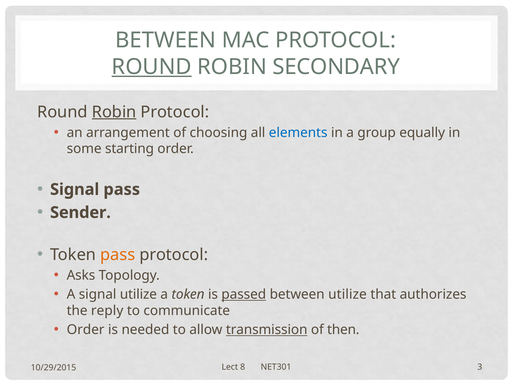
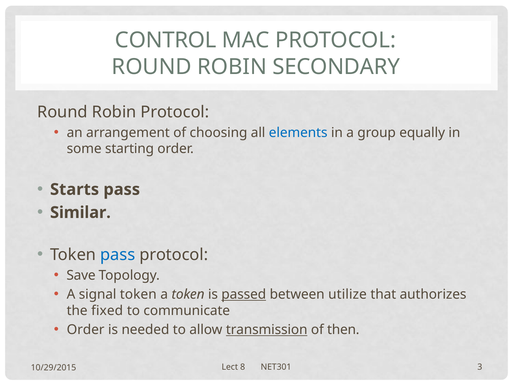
BETWEEN at (166, 40): BETWEEN -> CONTROL
ROUND at (152, 67) underline: present -> none
Robin at (114, 112) underline: present -> none
Signal at (75, 189): Signal -> Starts
Sender: Sender -> Similar
pass at (118, 255) colour: orange -> blue
Asks: Asks -> Save
signal utilize: utilize -> token
reply: reply -> fixed
